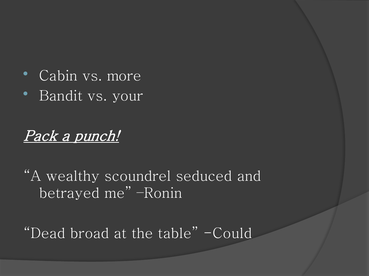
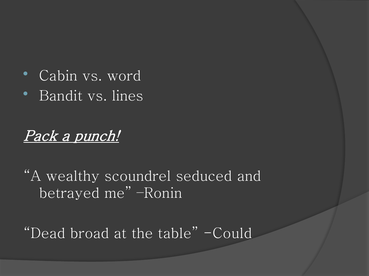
more: more -> word
your: your -> lines
